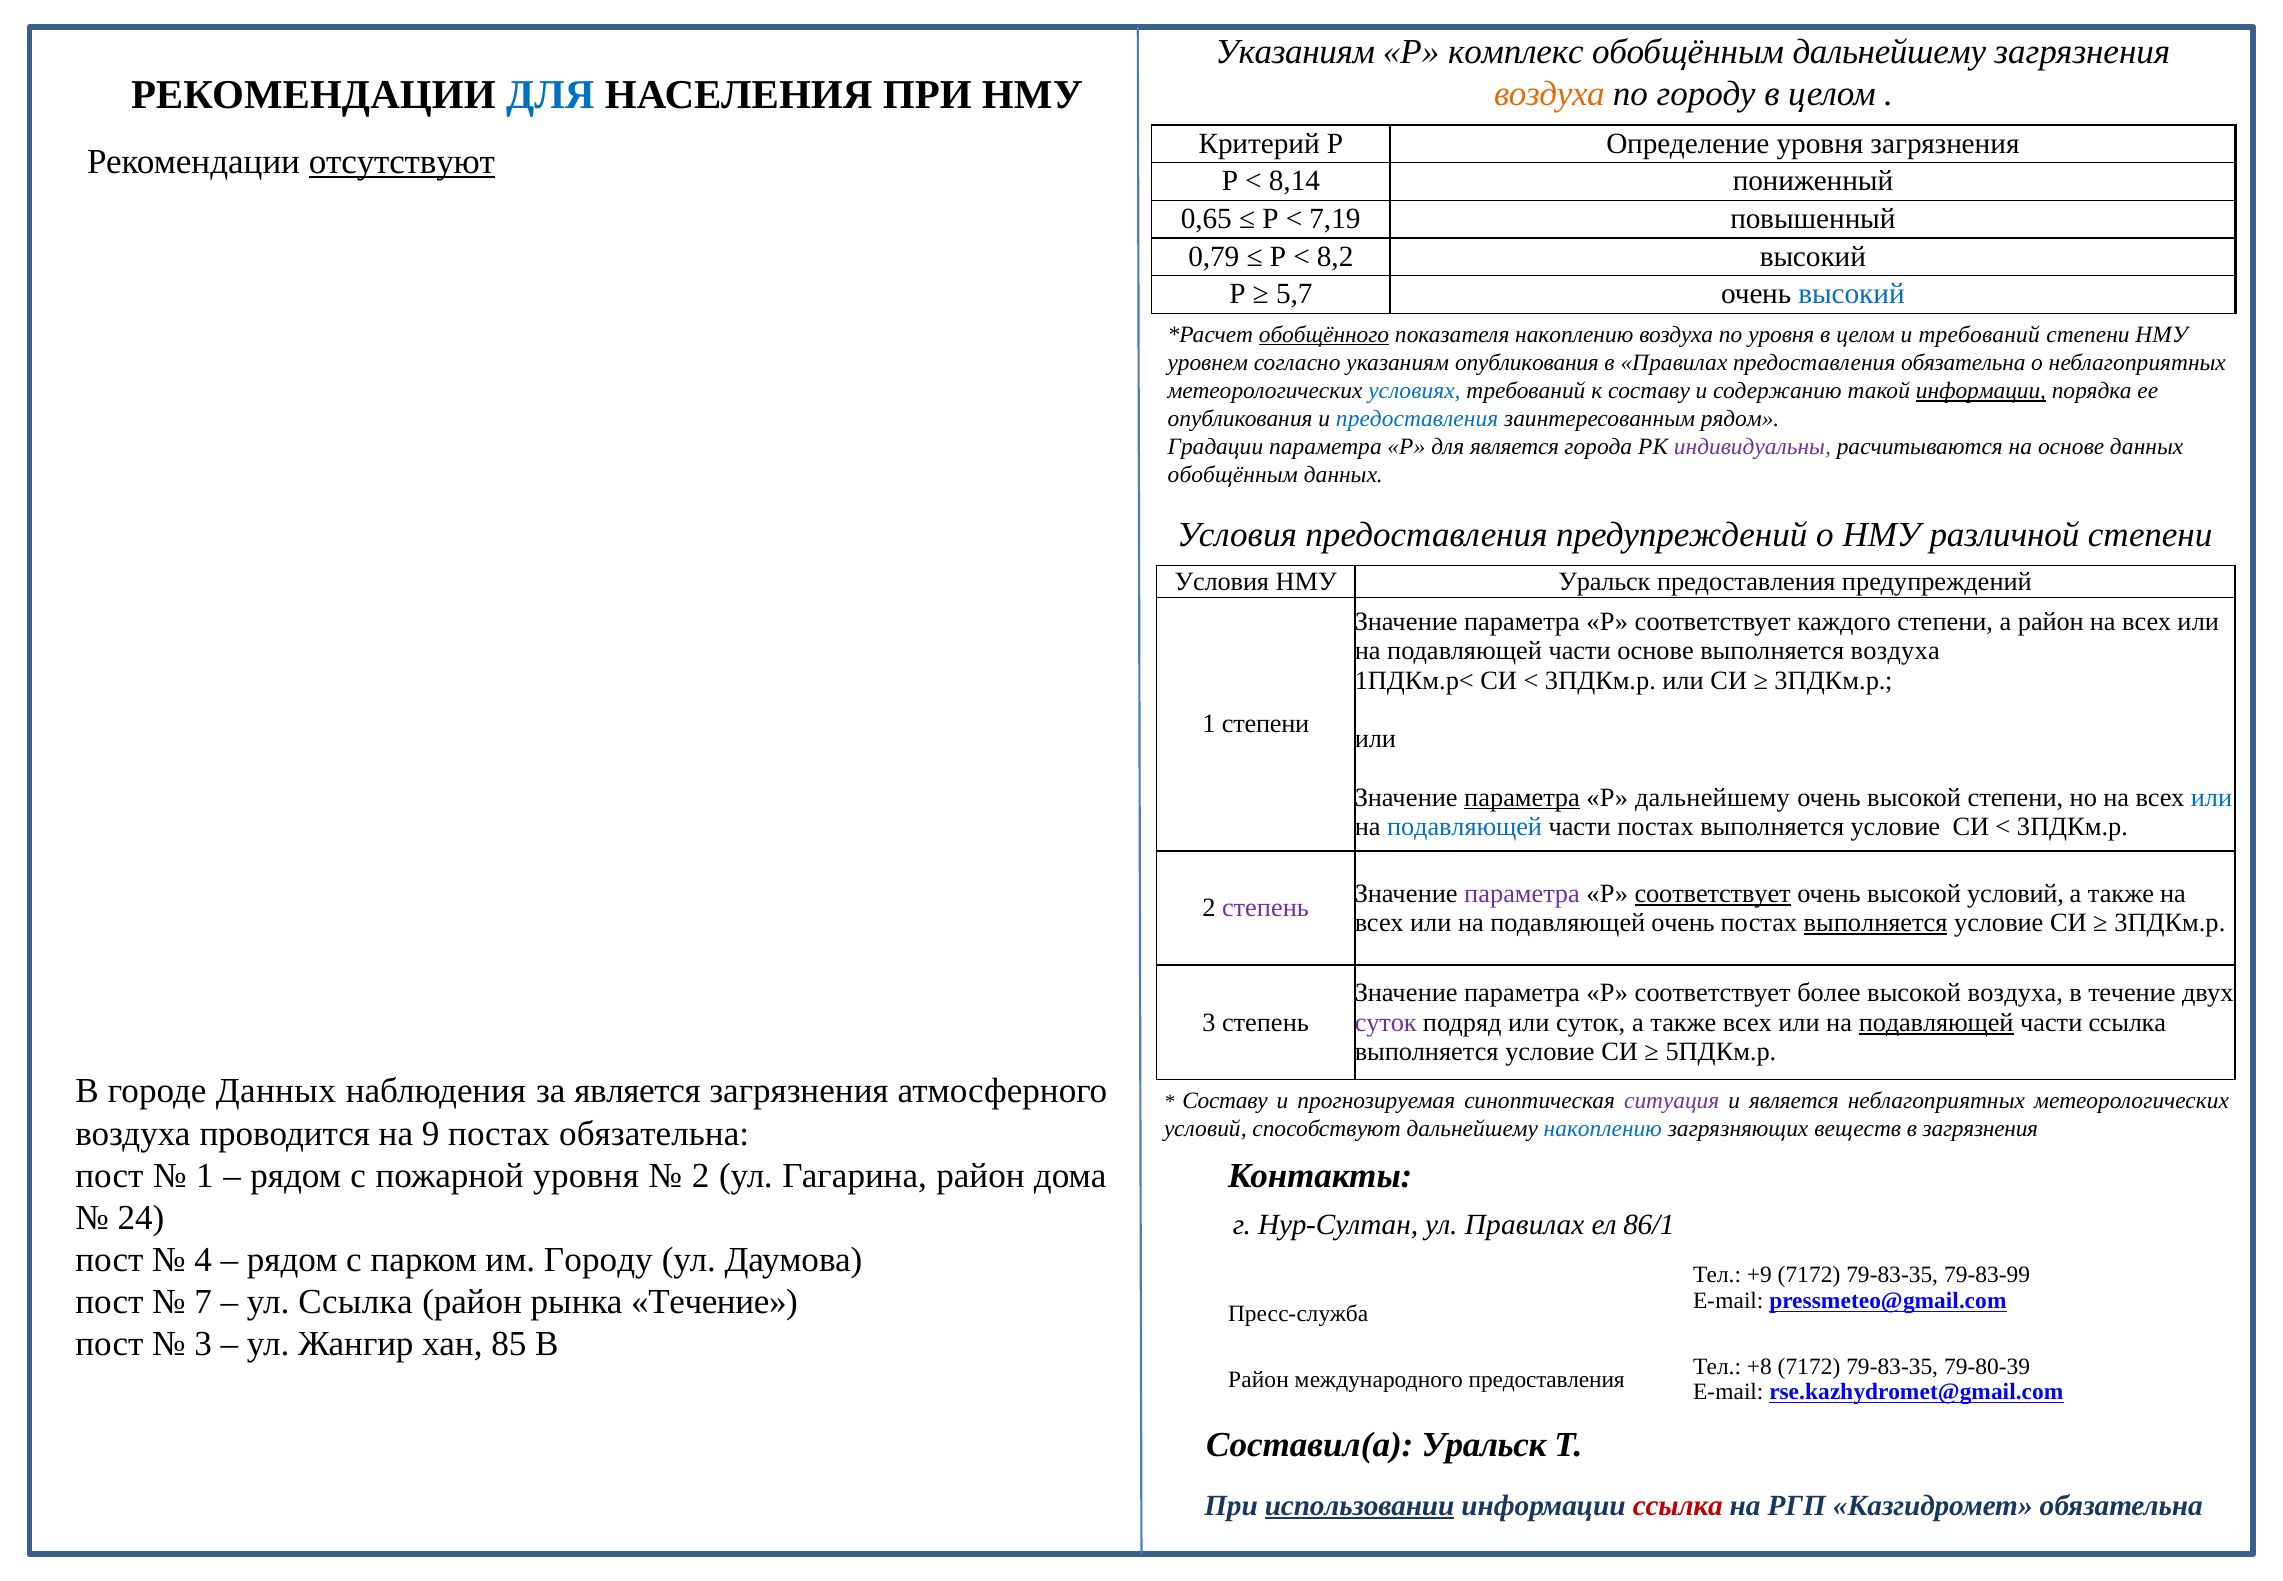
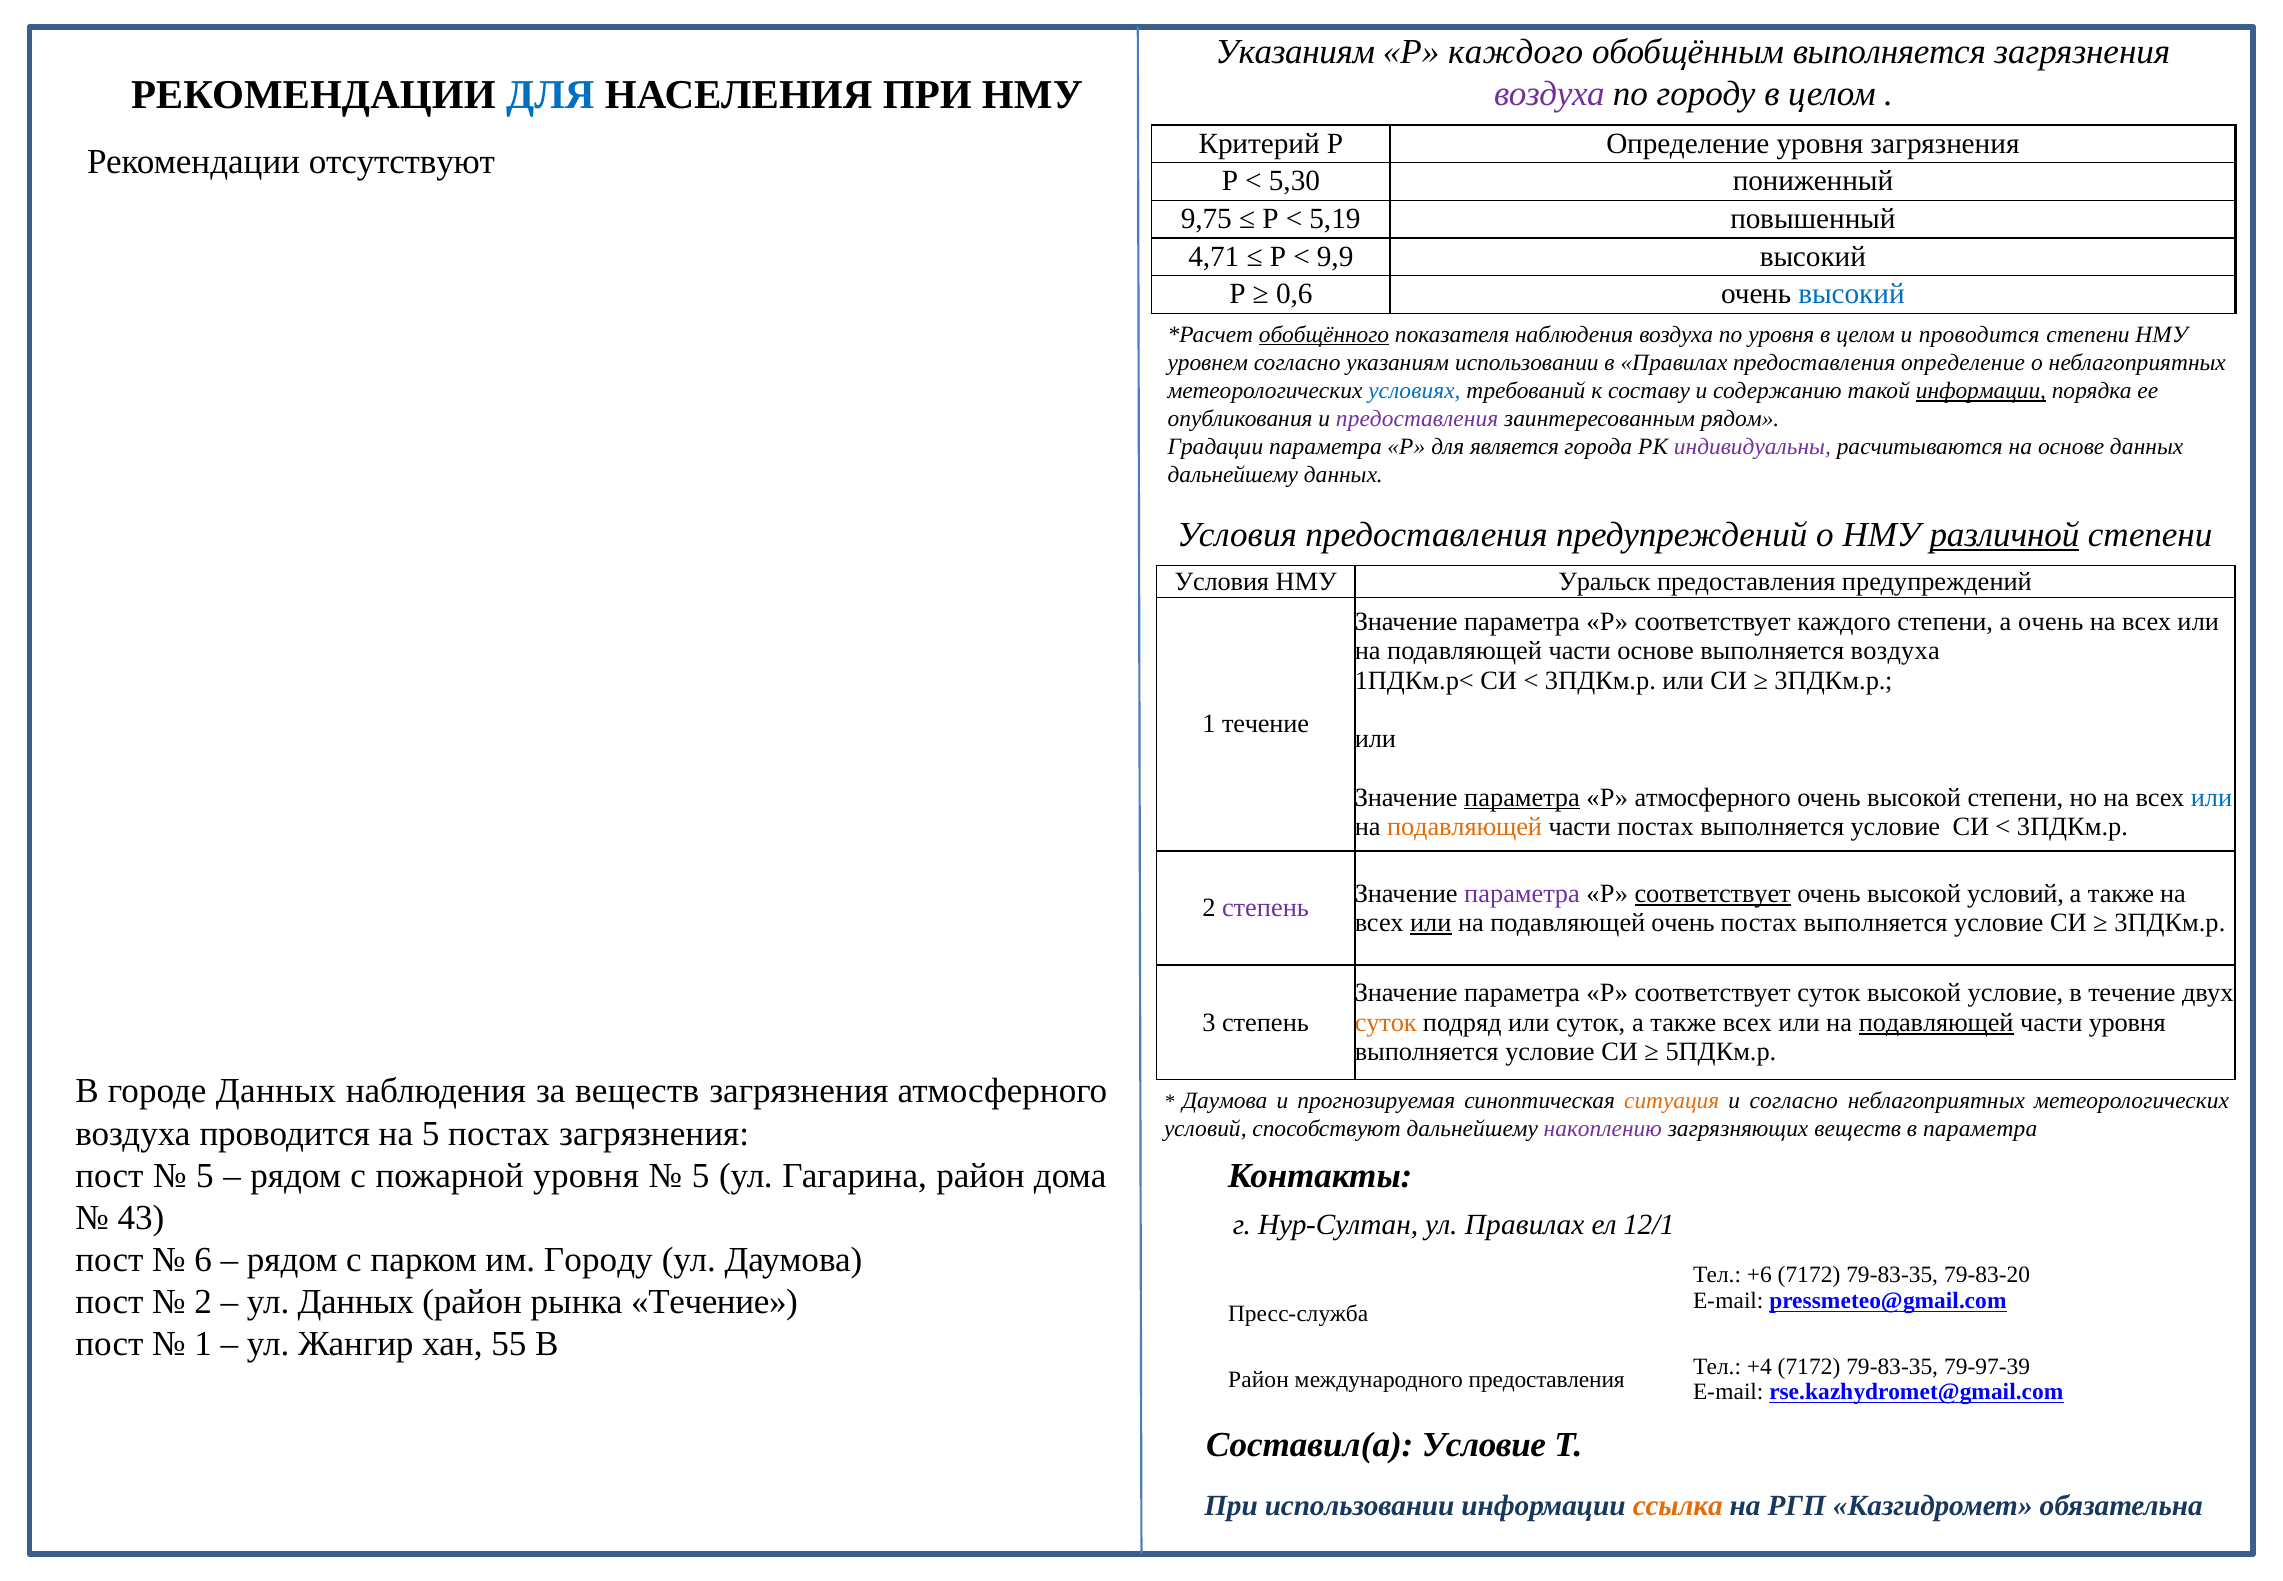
Р комплекс: комплекс -> каждого
обобщённым дальнейшему: дальнейшему -> выполняется
воздуха at (1549, 94) colour: orange -> purple
отсутствуют underline: present -> none
8,14: 8,14 -> 5,30
0,65: 0,65 -> 9,75
7,19: 7,19 -> 5,19
0,79: 0,79 -> 4,71
8,2: 8,2 -> 9,9
5,7: 5,7 -> 0,6
показателя накоплению: накоплению -> наблюдения
и требований: требований -> проводится
указаниям опубликования: опубликования -> использовании
предоставления обязательна: обязательна -> определение
предоставления at (1417, 419) colour: blue -> purple
обобщённым at (1233, 475): обобщённым -> дальнейшему
различной underline: none -> present
а район: район -> очень
1 степени: степени -> течение
Р дальнейшему: дальнейшему -> атмосферного
подавляющей at (1465, 826) colour: blue -> orange
или at (1431, 923) underline: none -> present
выполняется at (1876, 923) underline: present -> none
соответствует более: более -> суток
высокой воздуха: воздуха -> условие
суток at (1386, 1022) colour: purple -> orange
части ссылка: ссылка -> уровня
за является: является -> веществ
Составу at (1225, 1101): Составу -> Даумова
ситуация colour: purple -> orange
и является: является -> согласно
на 9: 9 -> 5
постах обязательна: обязательна -> загрязнения
накоплению at (1603, 1129) colour: blue -> purple
в загрязнения: загрязнения -> параметра
1 at (205, 1175): 1 -> 5
2 at (701, 1175): 2 -> 5
24: 24 -> 43
86/1: 86/1 -> 12/1
4: 4 -> 6
+9: +9 -> +6
79-83-99: 79-83-99 -> 79-83-20
7 at (203, 1302): 7 -> 2
ул Ссылка: Ссылка -> Данных
3 at (203, 1344): 3 -> 1
85: 85 -> 55
+8: +8 -> +4
79-80-39: 79-80-39 -> 79-97-39
Составил(а Уральск: Уральск -> Условие
использовании at (1360, 1505) underline: present -> none
ссылка at (1678, 1505) colour: red -> orange
